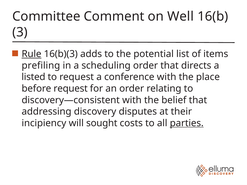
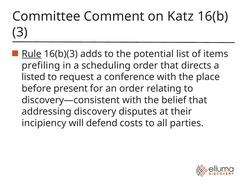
Well: Well -> Katz
before request: request -> present
sought: sought -> defend
parties underline: present -> none
